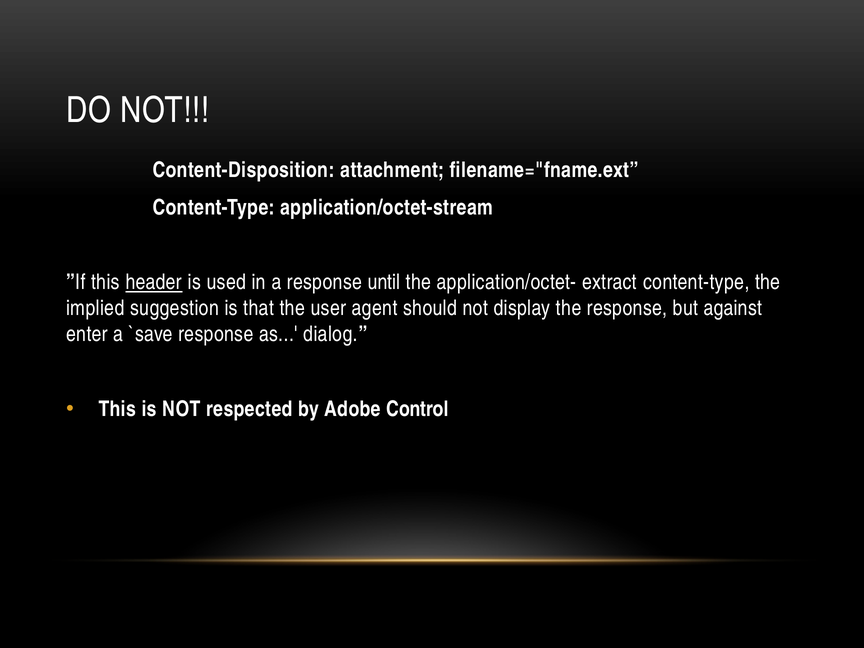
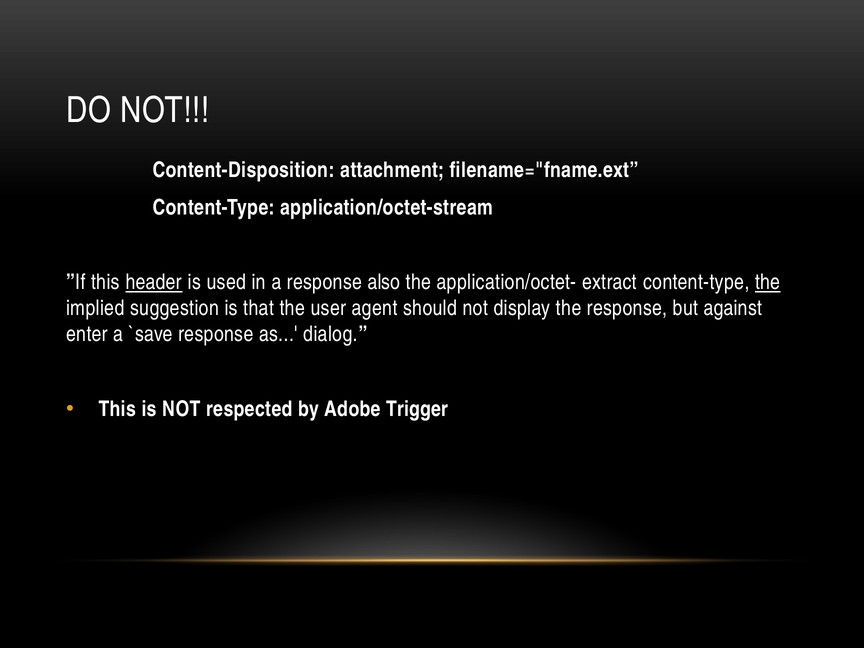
until: until -> also
the at (768, 282) underline: none -> present
Control: Control -> Trigger
